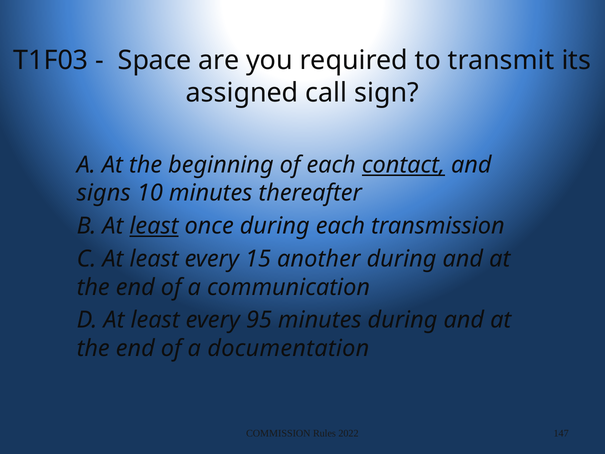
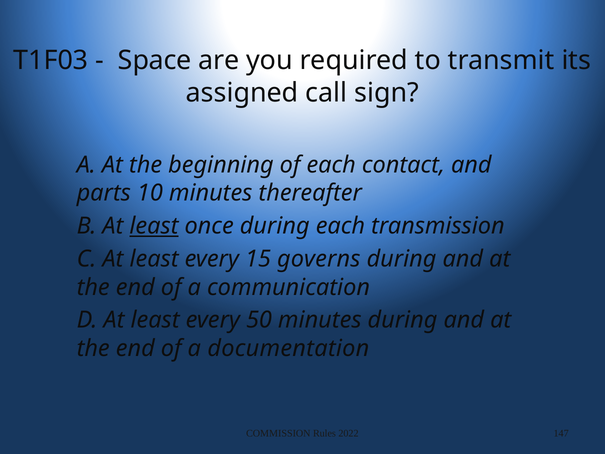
contact underline: present -> none
signs: signs -> parts
another: another -> governs
95: 95 -> 50
